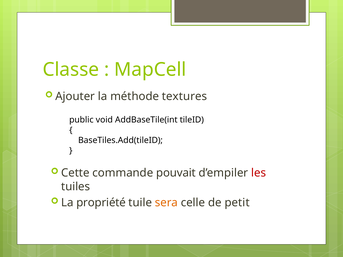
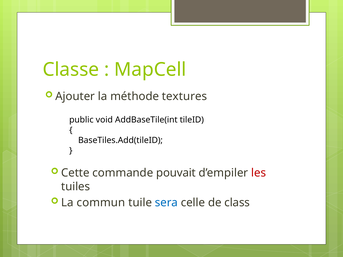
propriété: propriété -> commun
sera colour: orange -> blue
petit: petit -> class
